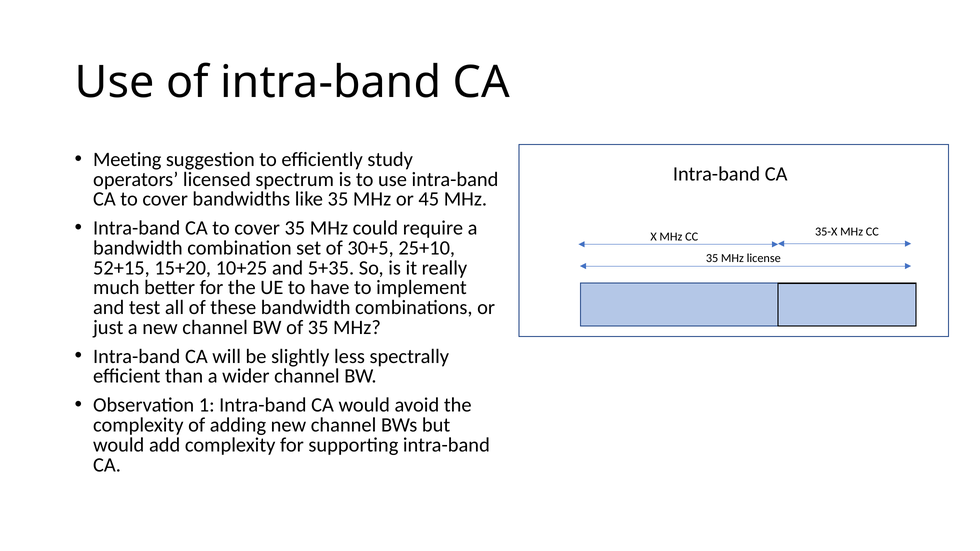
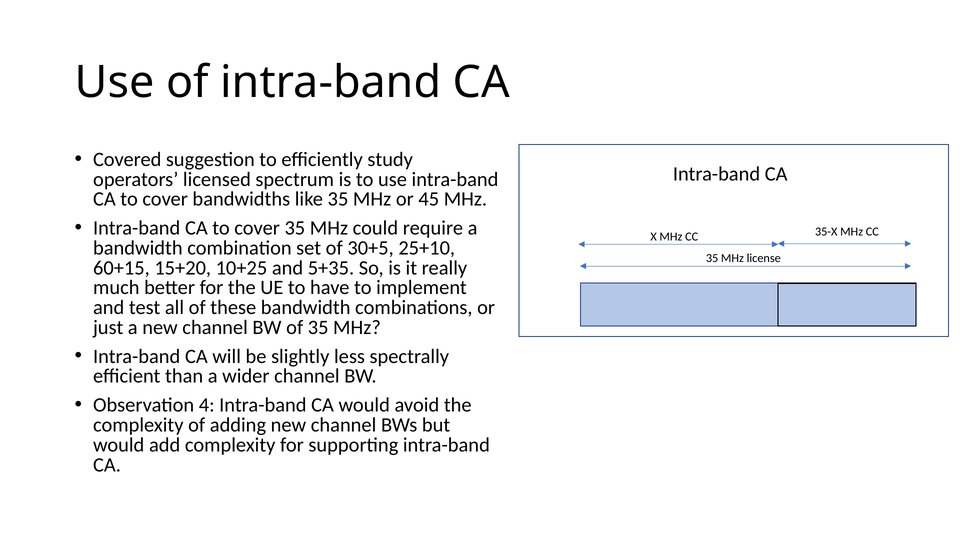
Meeting: Meeting -> Covered
52+15: 52+15 -> 60+15
1: 1 -> 4
